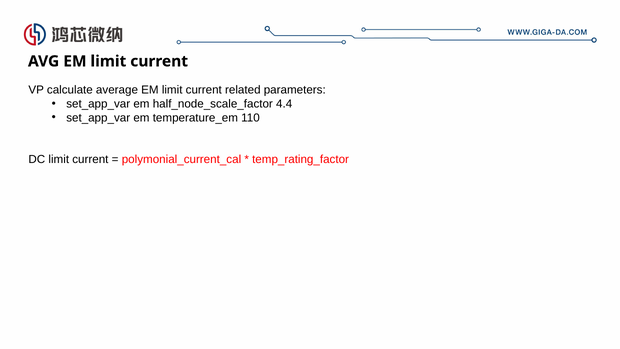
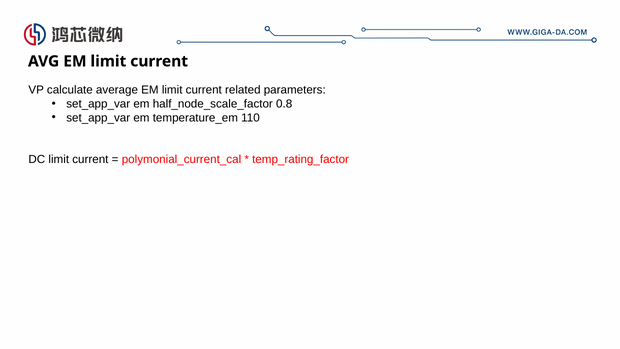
4.4: 4.4 -> 0.8
